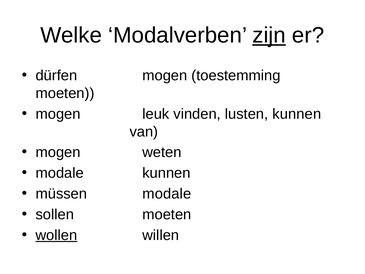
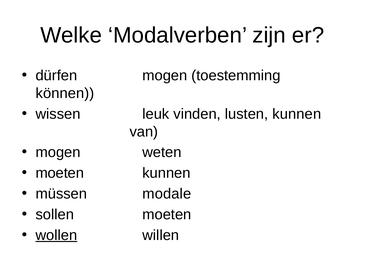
zijn underline: present -> none
moeten at (65, 93): moeten -> können
mogen at (58, 114): mogen -> wissen
modale at (60, 173): modale -> moeten
